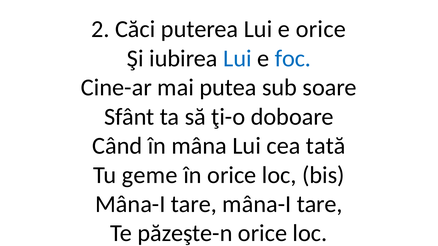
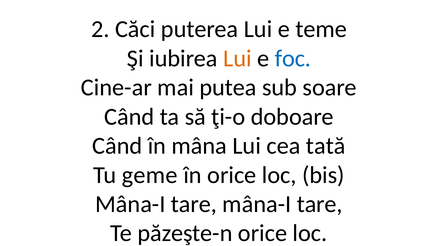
e orice: orice -> teme
Lui at (237, 58) colour: blue -> orange
Sfânt at (129, 117): Sfânt -> Când
